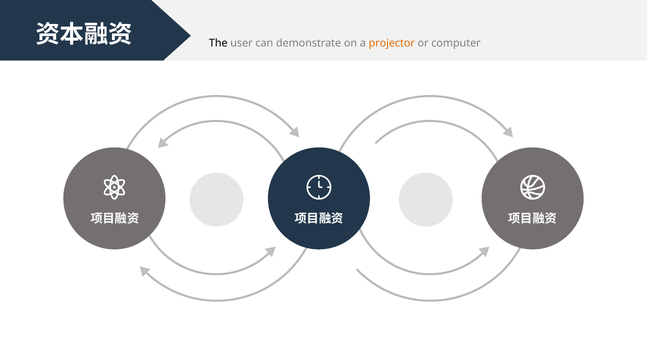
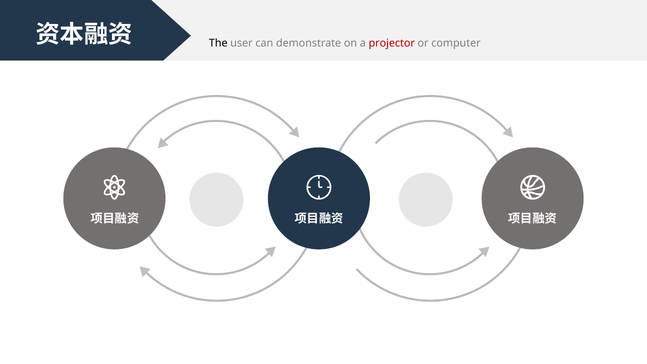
projector colour: orange -> red
